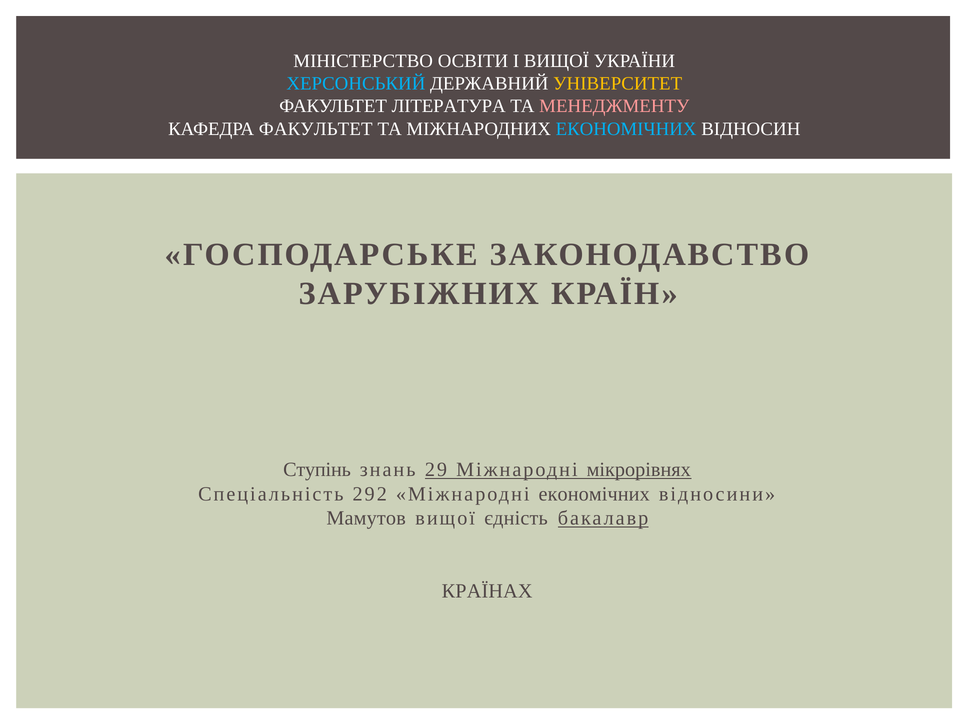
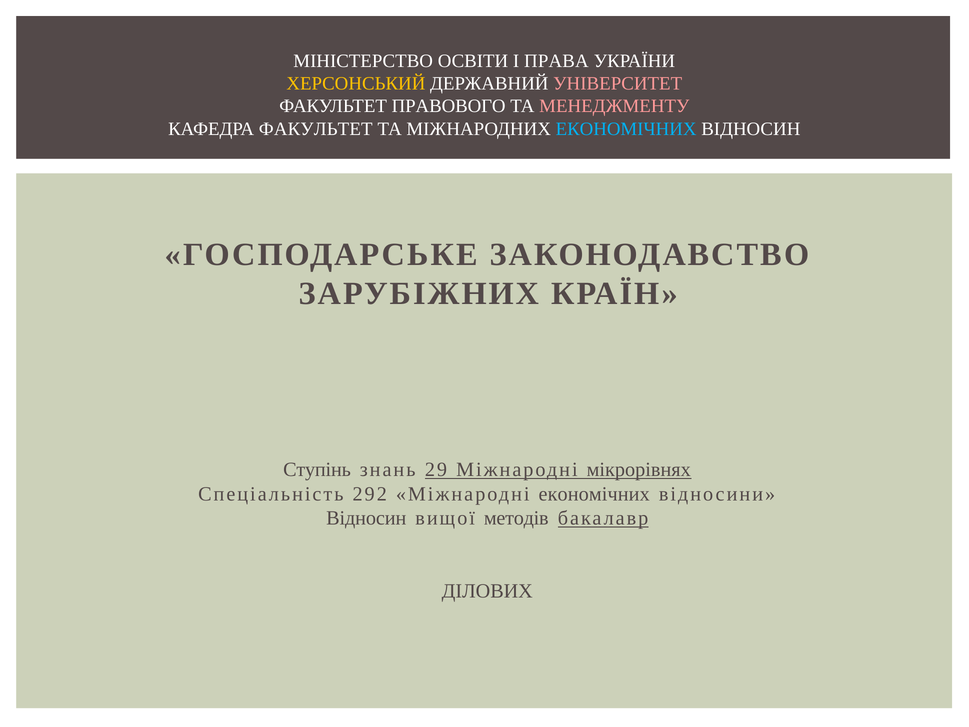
І ВИЩОЇ: ВИЩОЇ -> ПРАВА
ХЕРСОНСЬКИЙ colour: light blue -> yellow
УНІВЕРСИТЕТ colour: yellow -> pink
ЛІТЕРАТУРА: ЛІТЕРАТУРА -> ПРАВОВОГО
Мамутов at (366, 518): Мамутов -> Відносин
єдність: єдність -> методів
КРАЇНАХ: КРАЇНАХ -> ДІЛОВИХ
